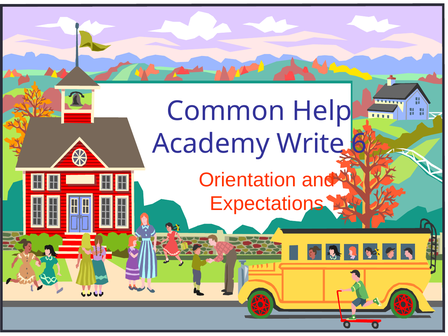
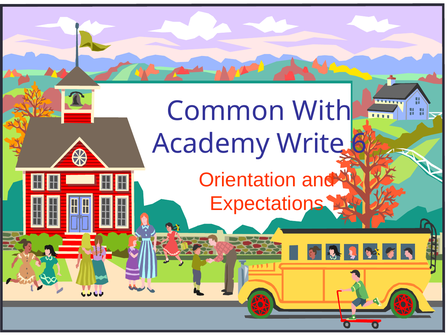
Help: Help -> With
